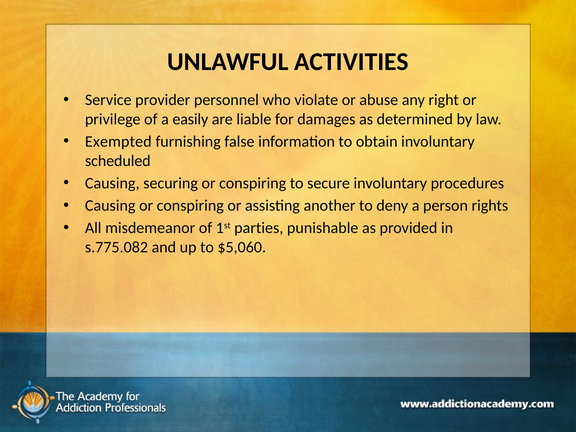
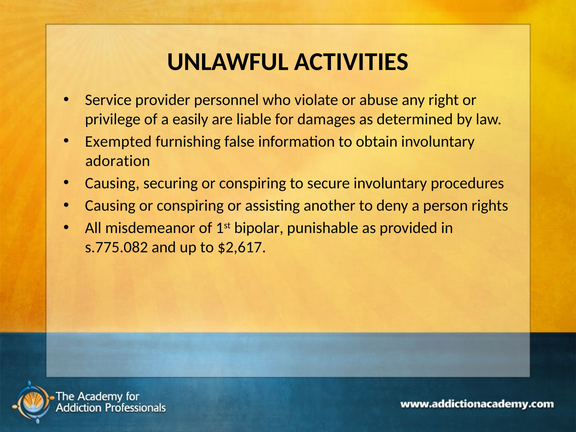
scheduled: scheduled -> adoration
parties: parties -> bipolar
$5,060: $5,060 -> $2,617
